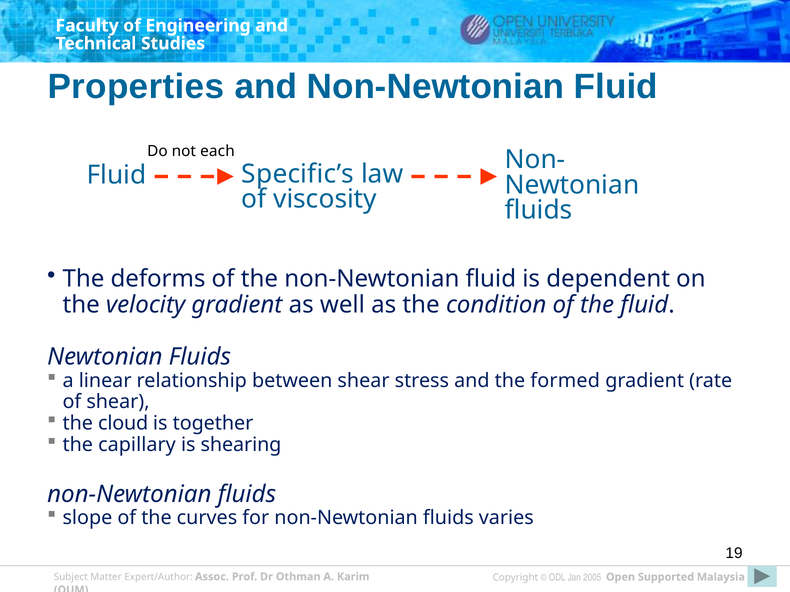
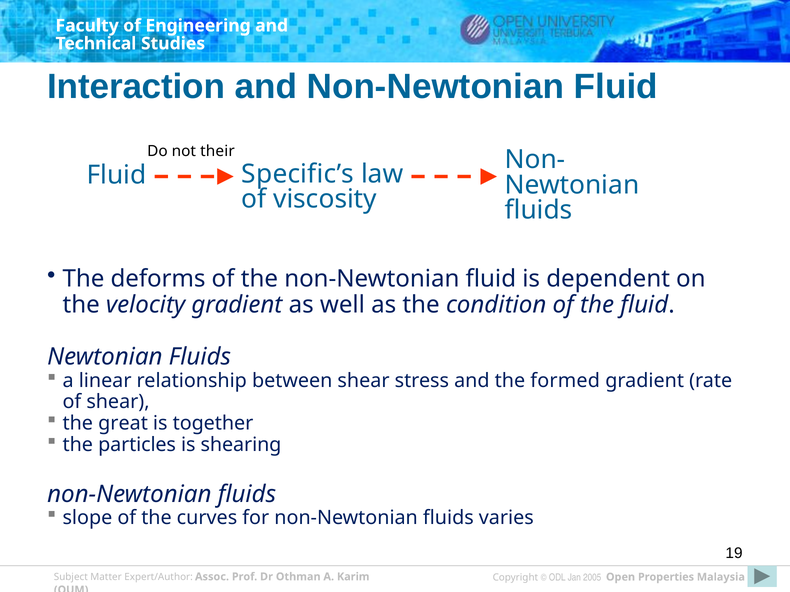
Properties: Properties -> Interaction
each: each -> their
cloud: cloud -> great
capillary: capillary -> particles
Supported: Supported -> Properties
